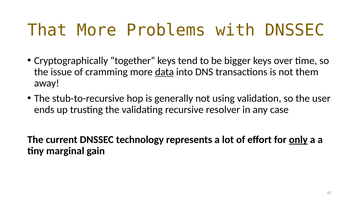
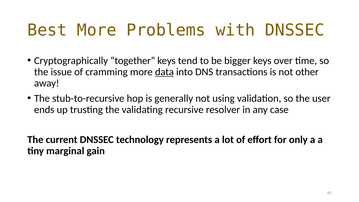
That: That -> Best
them: them -> other
only underline: present -> none
